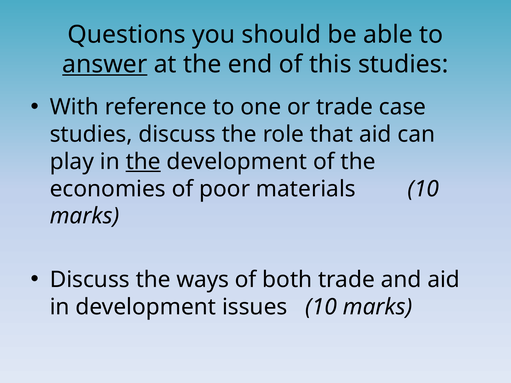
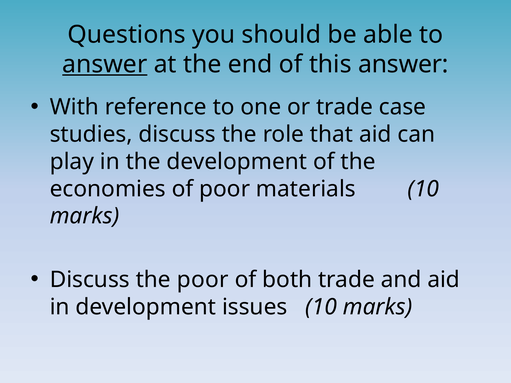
this studies: studies -> answer
the at (143, 162) underline: present -> none
the ways: ways -> poor
